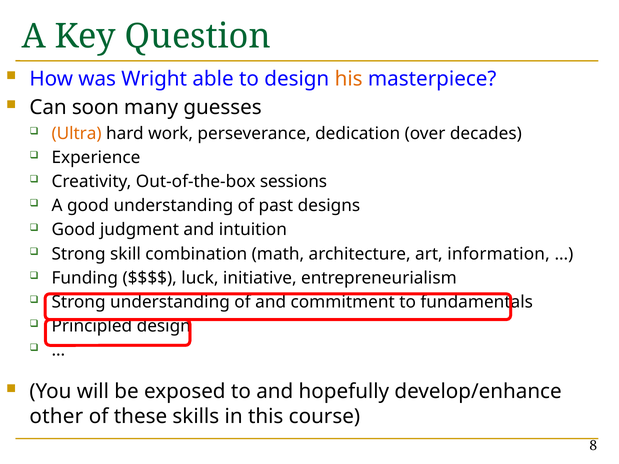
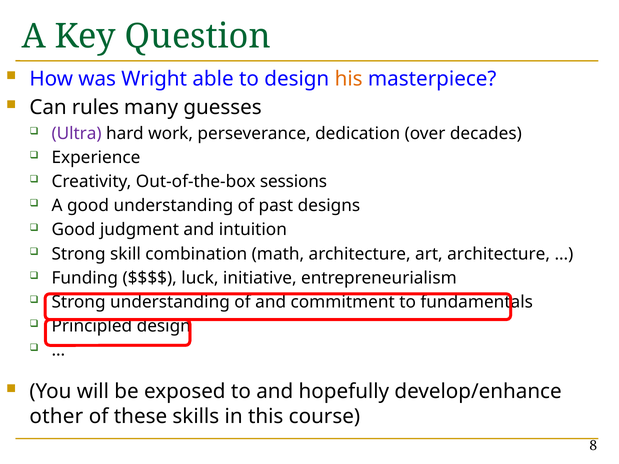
soon: soon -> rules
Ultra colour: orange -> purple
art information: information -> architecture
